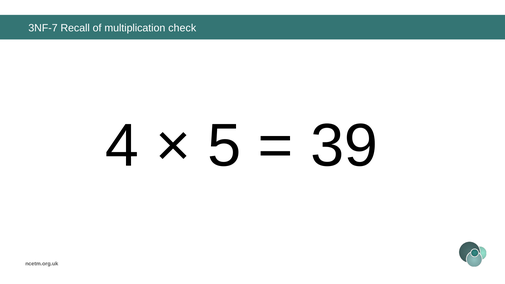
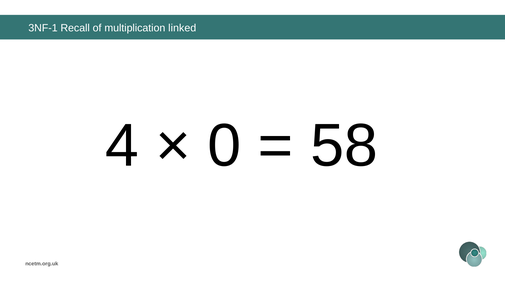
3NF-7: 3NF-7 -> 3NF-1
check: check -> linked
5: 5 -> 0
39: 39 -> 58
